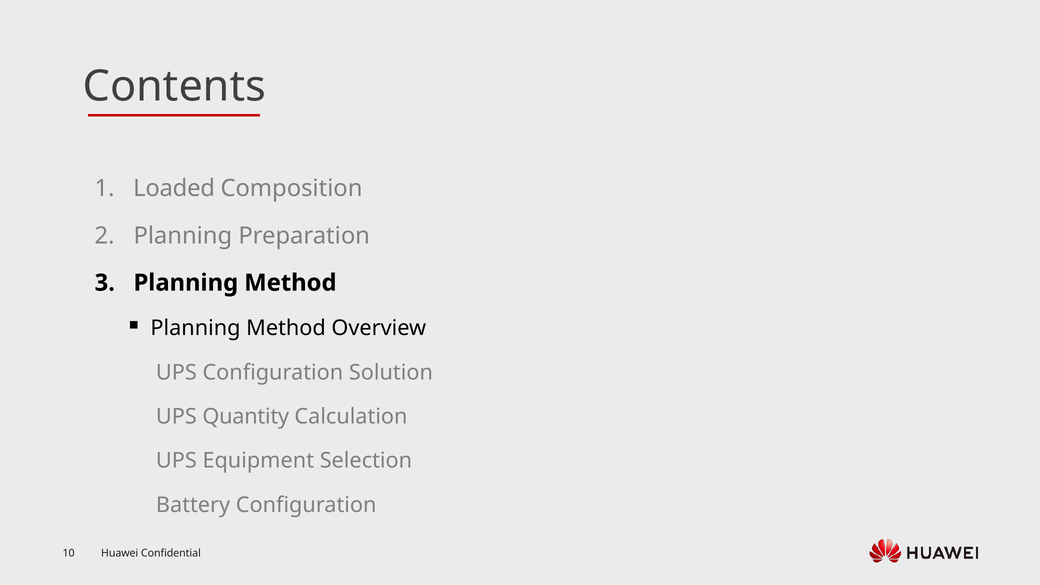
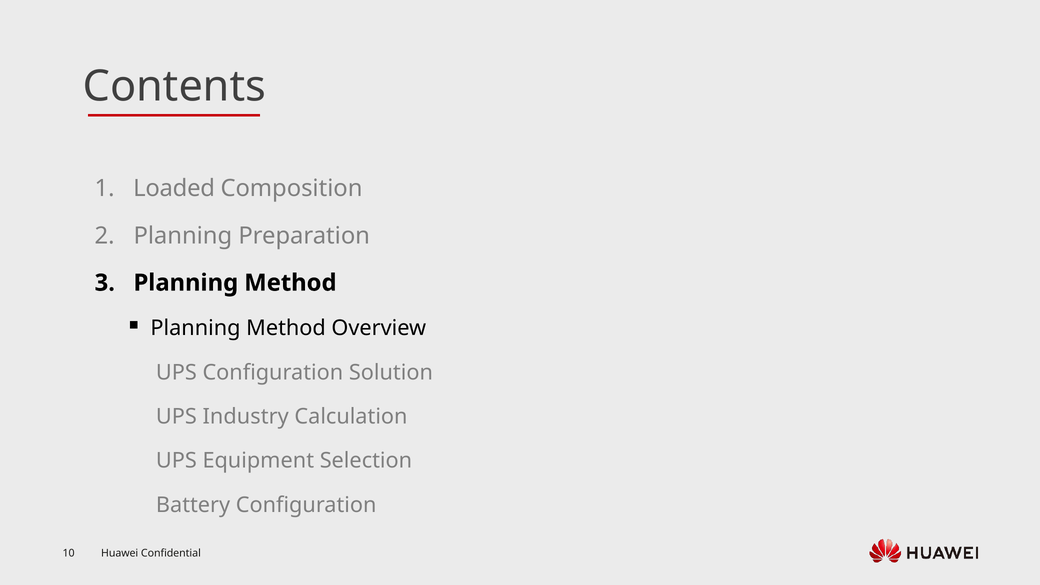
Quantity: Quantity -> Industry
